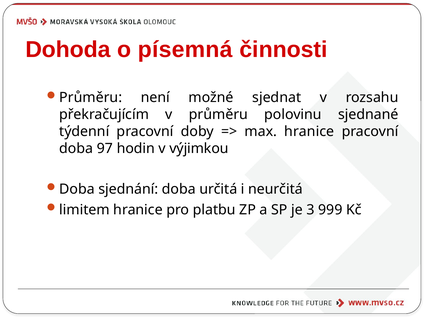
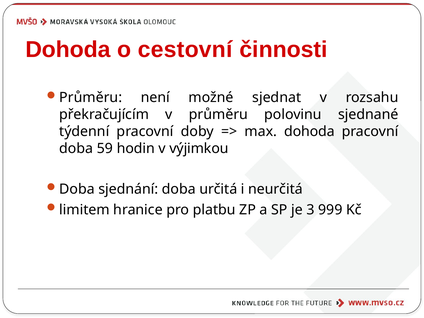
písemná: písemná -> cestovní
max hranice: hranice -> dohoda
97: 97 -> 59
